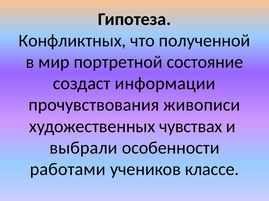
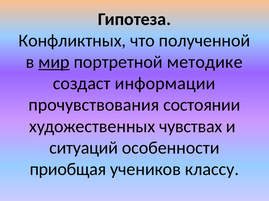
мир underline: none -> present
состояние: состояние -> методике
живописи: живописи -> состоянии
выбрали: выбрали -> ситуаций
работами: работами -> приобщая
классе: классе -> классу
